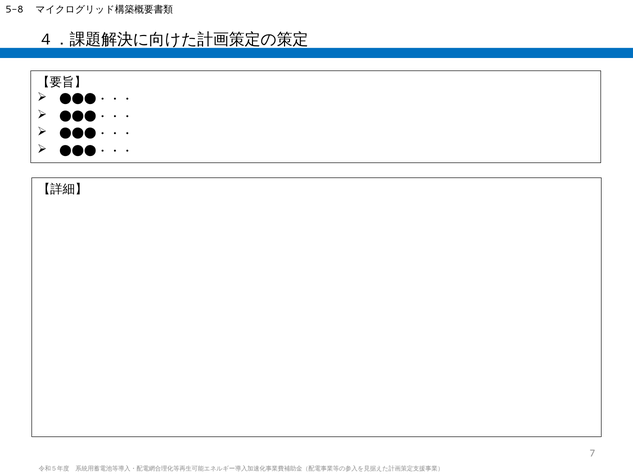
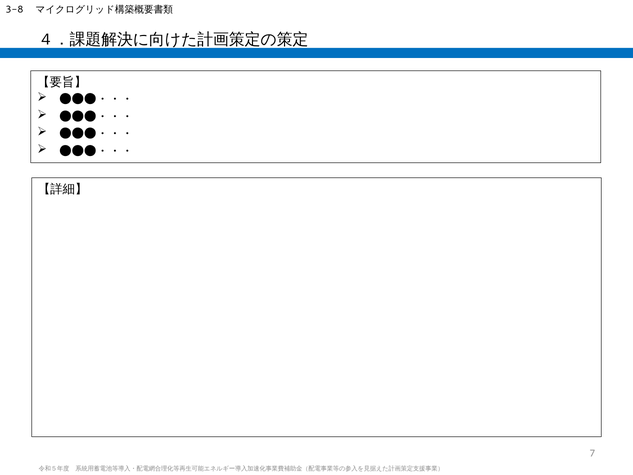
5-8: 5-8 -> 3-8
